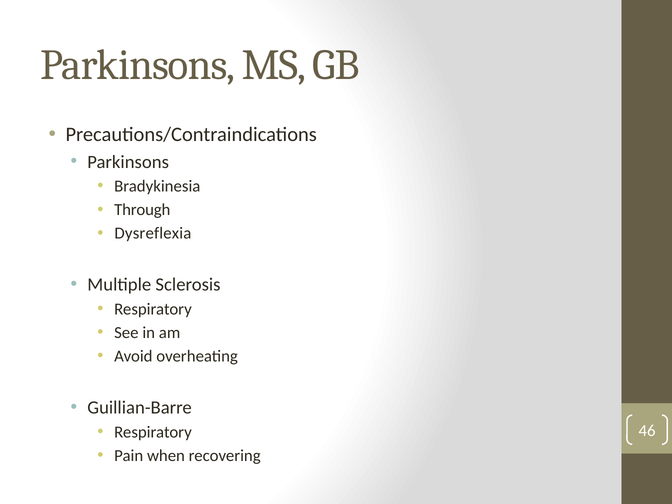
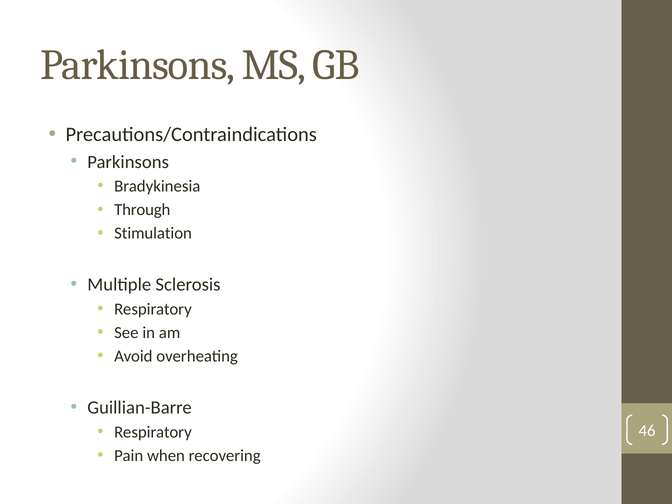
Dysreflexia: Dysreflexia -> Stimulation
